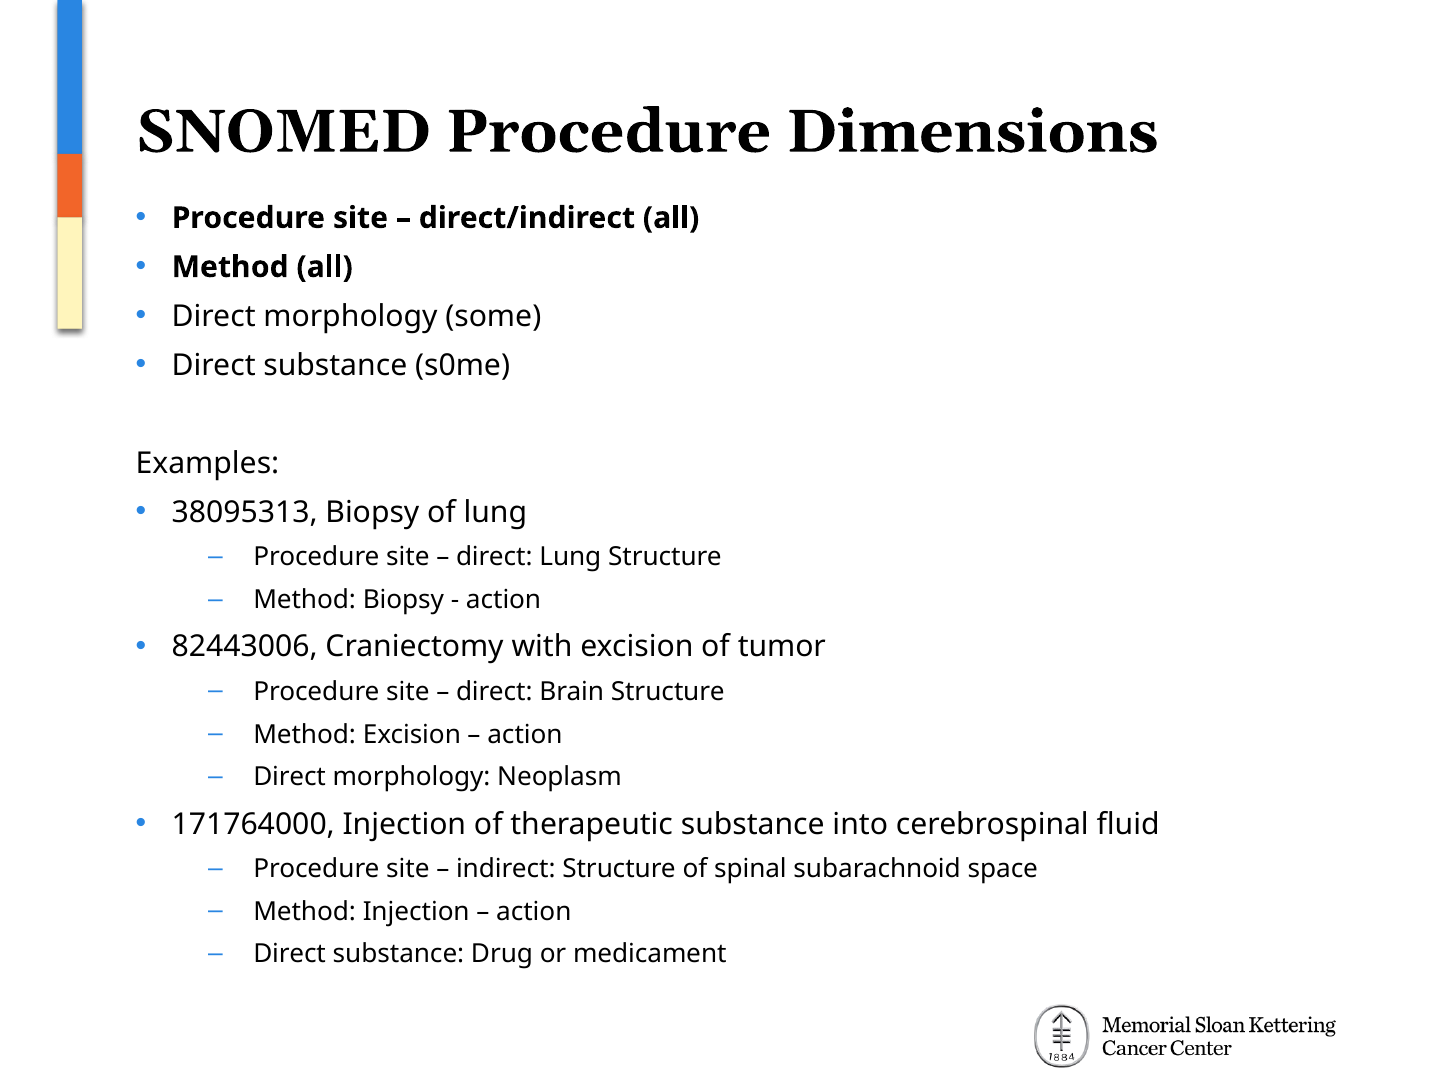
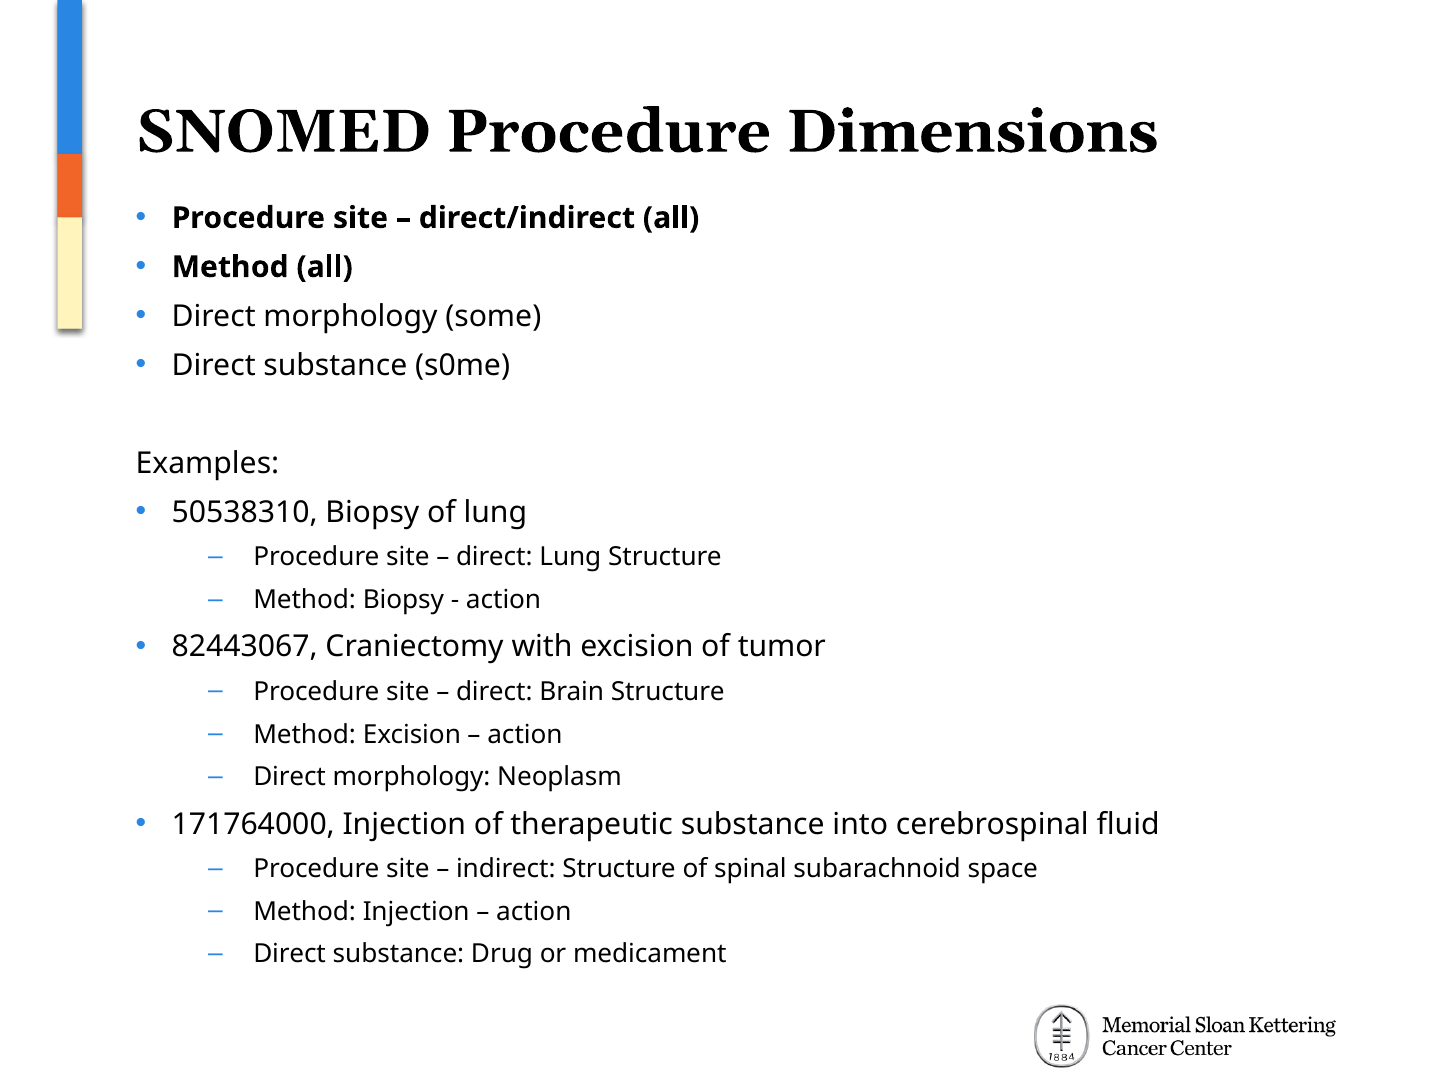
38095313: 38095313 -> 50538310
82443006: 82443006 -> 82443067
